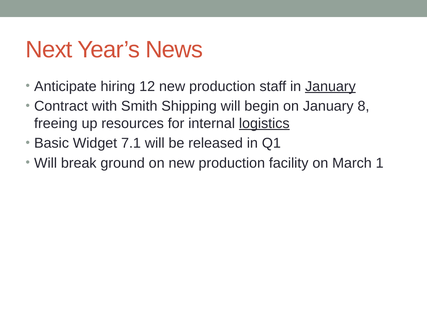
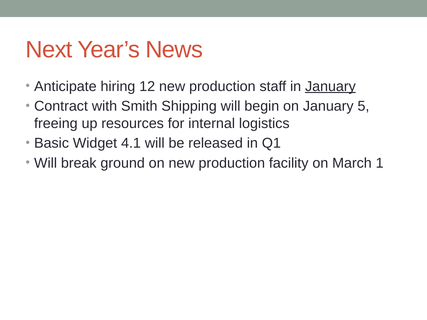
8: 8 -> 5
logistics underline: present -> none
7.1: 7.1 -> 4.1
